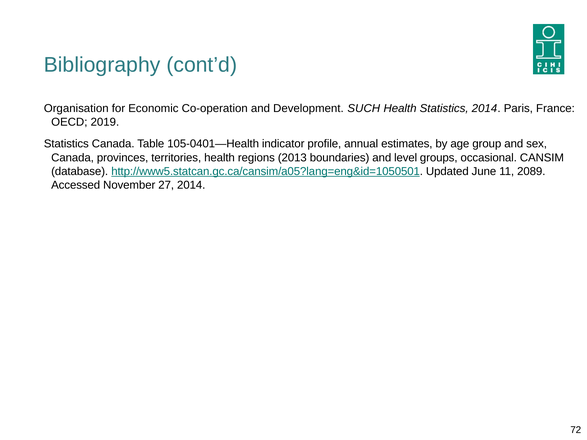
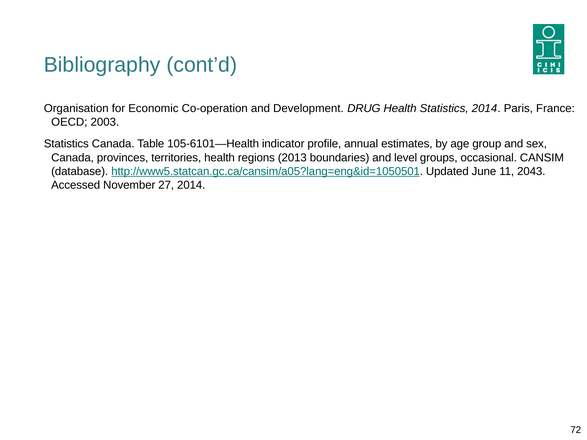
SUCH: SUCH -> DRUG
2019: 2019 -> 2003
105-0401—Health: 105-0401—Health -> 105-6101—Health
2089: 2089 -> 2043
